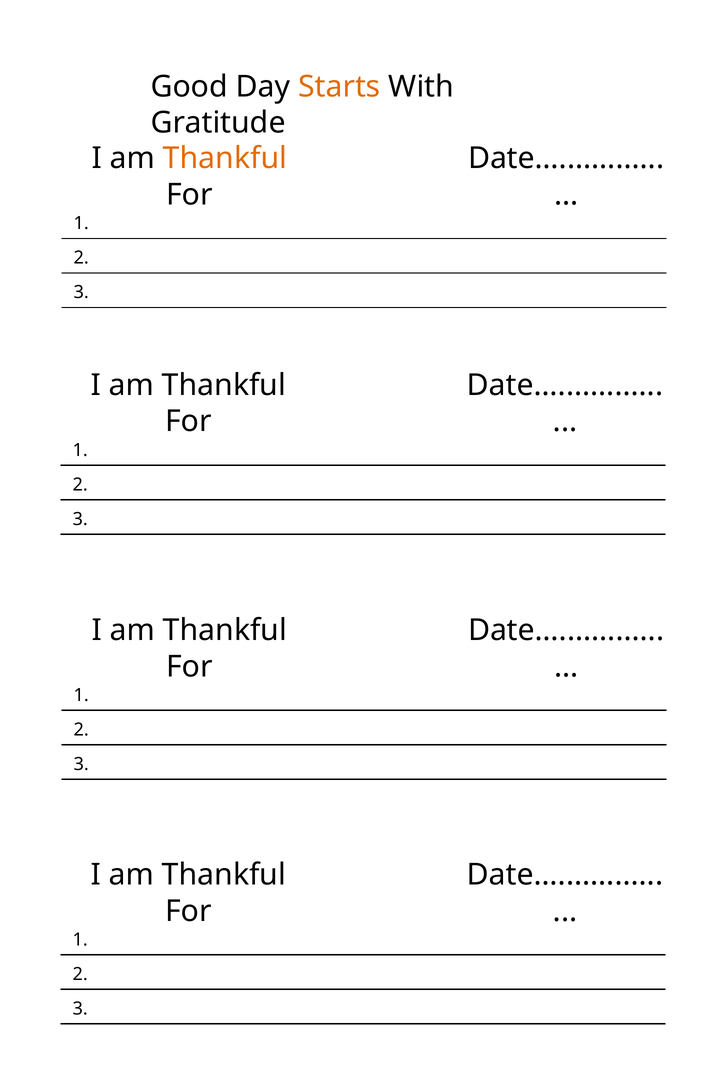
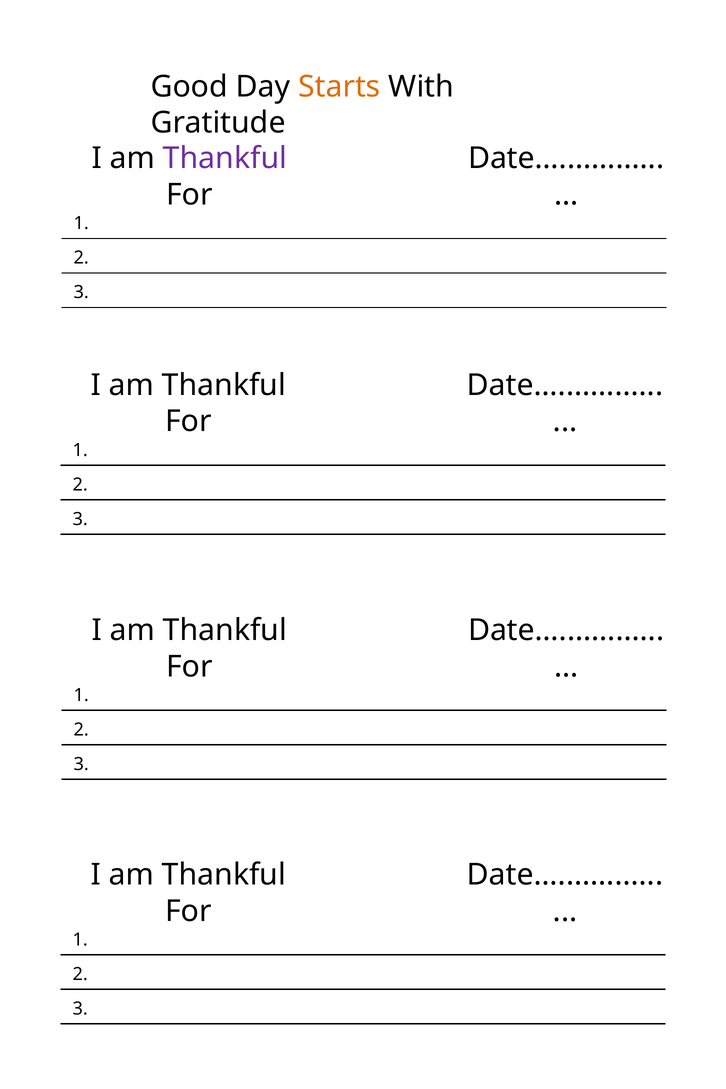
Thankful at (225, 158) colour: orange -> purple
